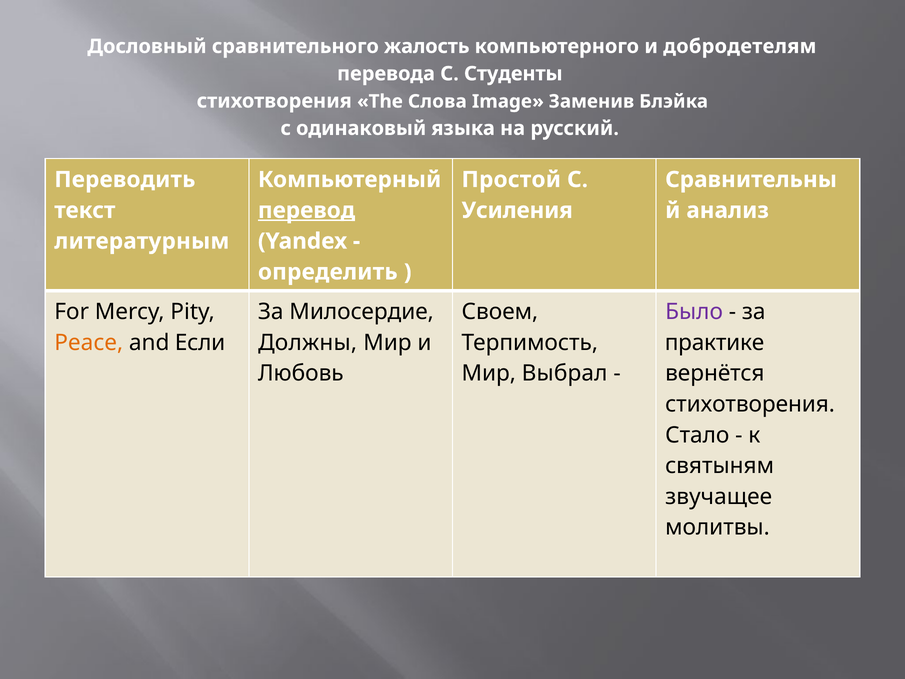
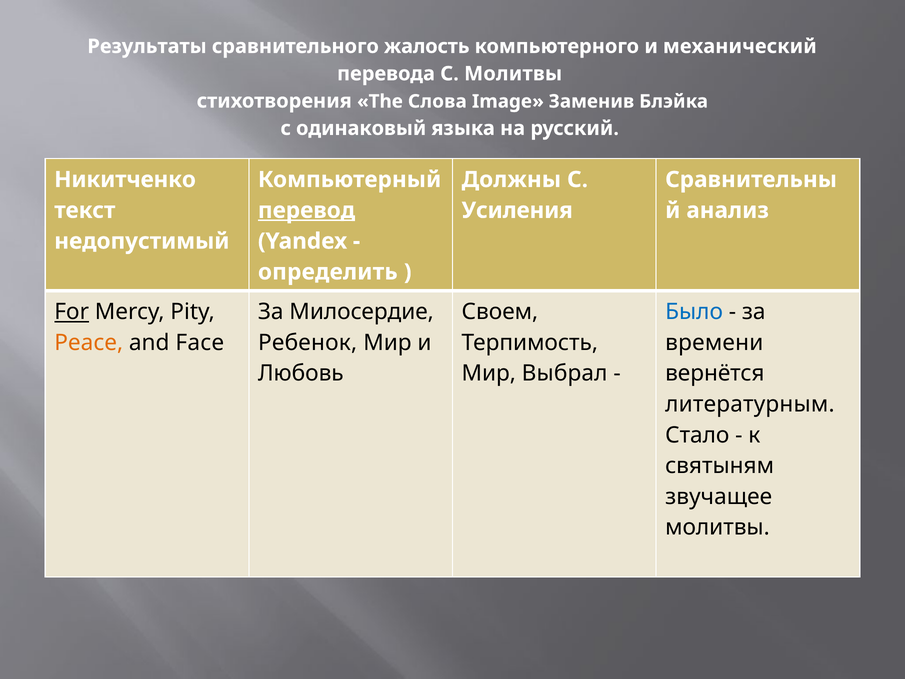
Дословный: Дословный -> Результаты
добродетелям: добродетелям -> механический
С Студенты: Студенты -> Молитвы
Переводить: Переводить -> Никитченко
Простой: Простой -> Должны
литературным: литературным -> недопустимый
For underline: none -> present
Было colour: purple -> blue
Если: Если -> Face
Должны: Должны -> Ребенок
практике: практике -> времени
стихотворения at (750, 404): стихотворения -> литературным
